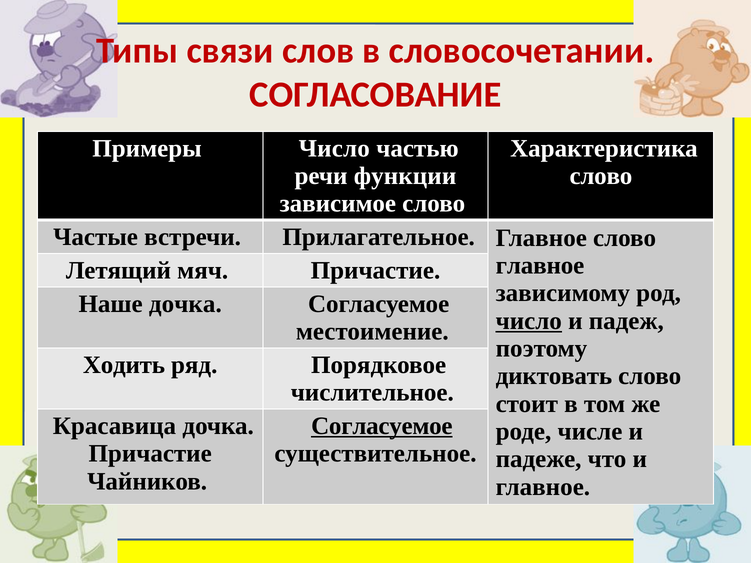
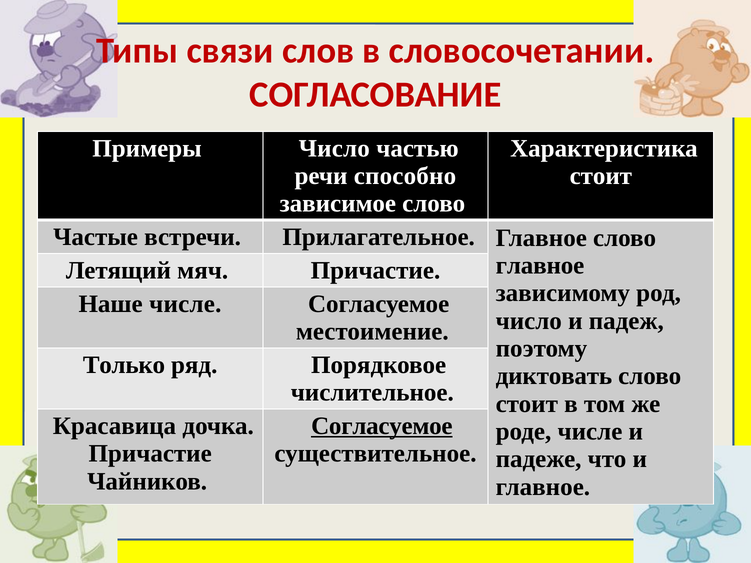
функции: функции -> способно
слово at (601, 176): слово -> стоит
Наше дочка: дочка -> числе
число at (529, 321) underline: present -> none
Ходить: Ходить -> Только
